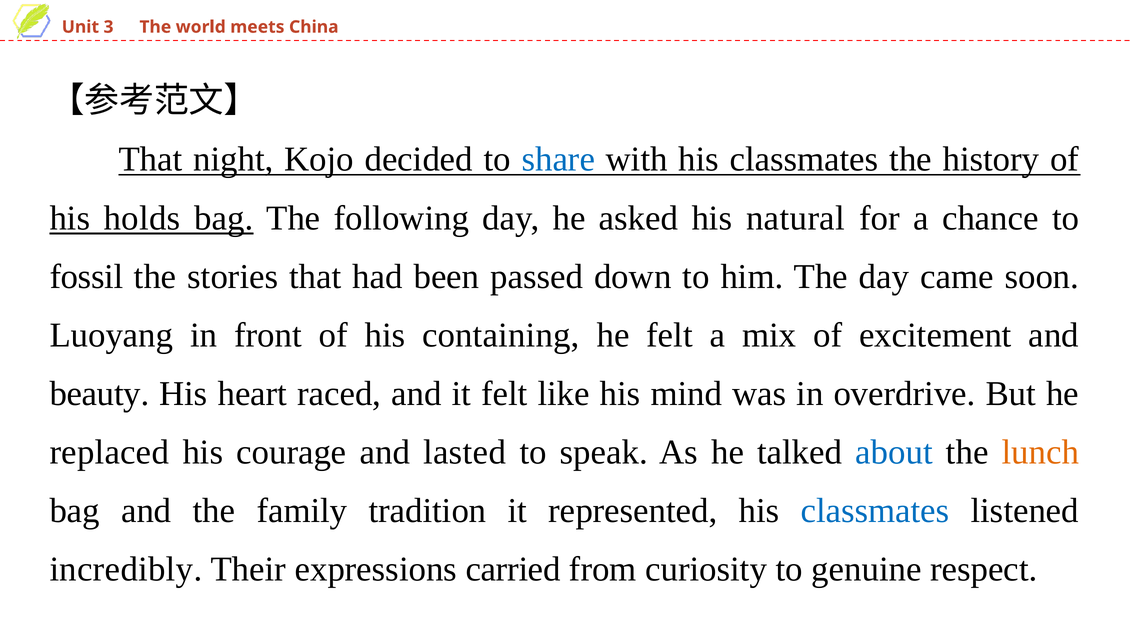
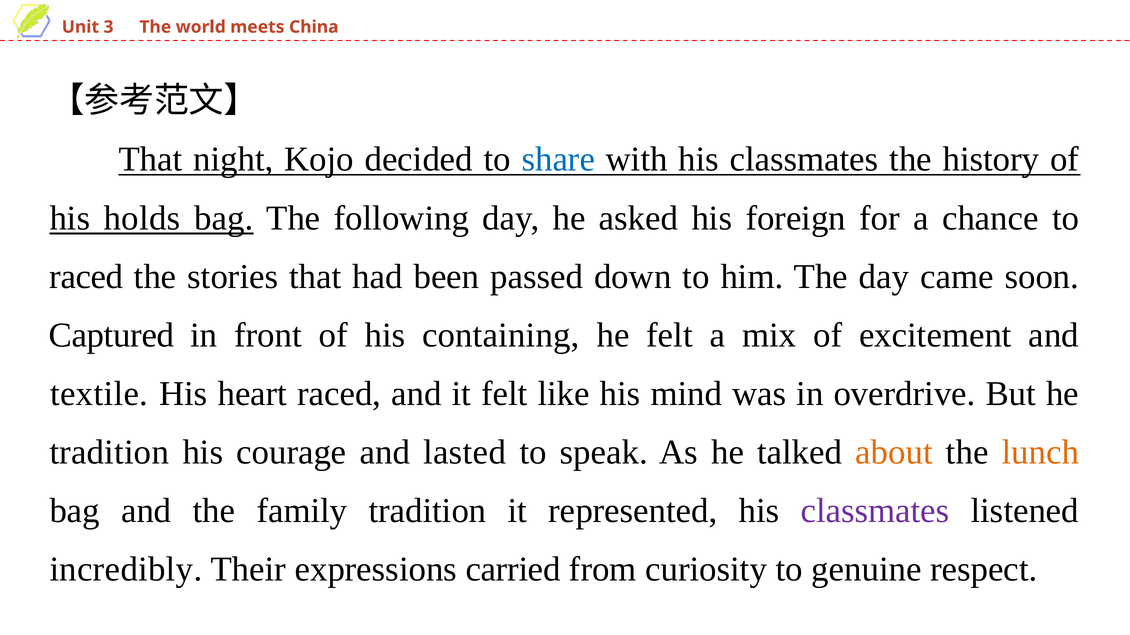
natural: natural -> foreign
fossil at (86, 277): fossil -> raced
Luoyang: Luoyang -> Captured
beauty: beauty -> textile
replaced at (109, 453): replaced -> tradition
about colour: blue -> orange
classmates at (875, 511) colour: blue -> purple
